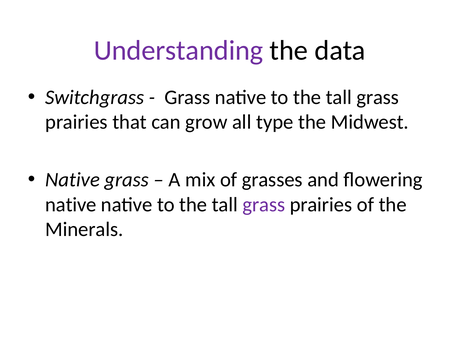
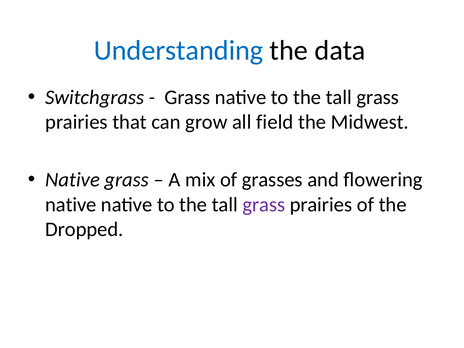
Understanding colour: purple -> blue
type: type -> field
Minerals: Minerals -> Dropped
